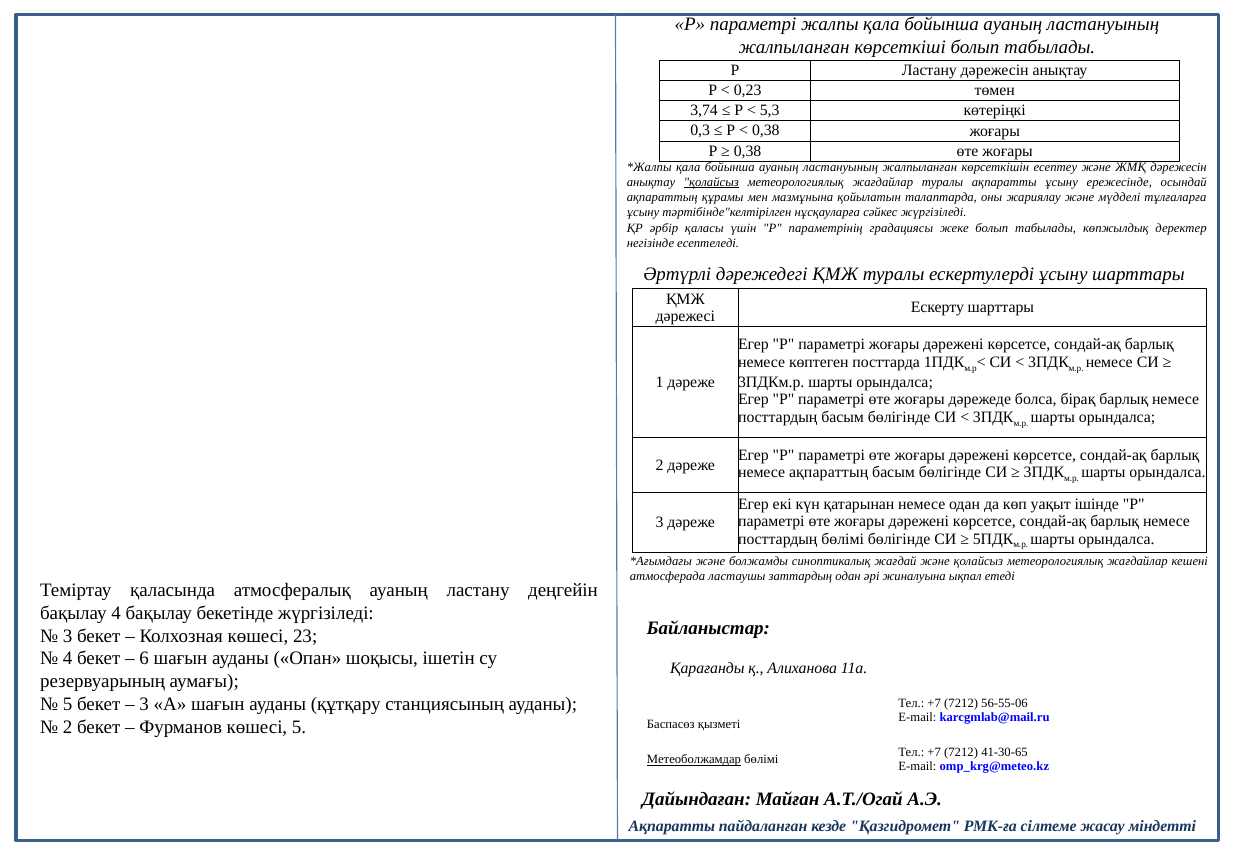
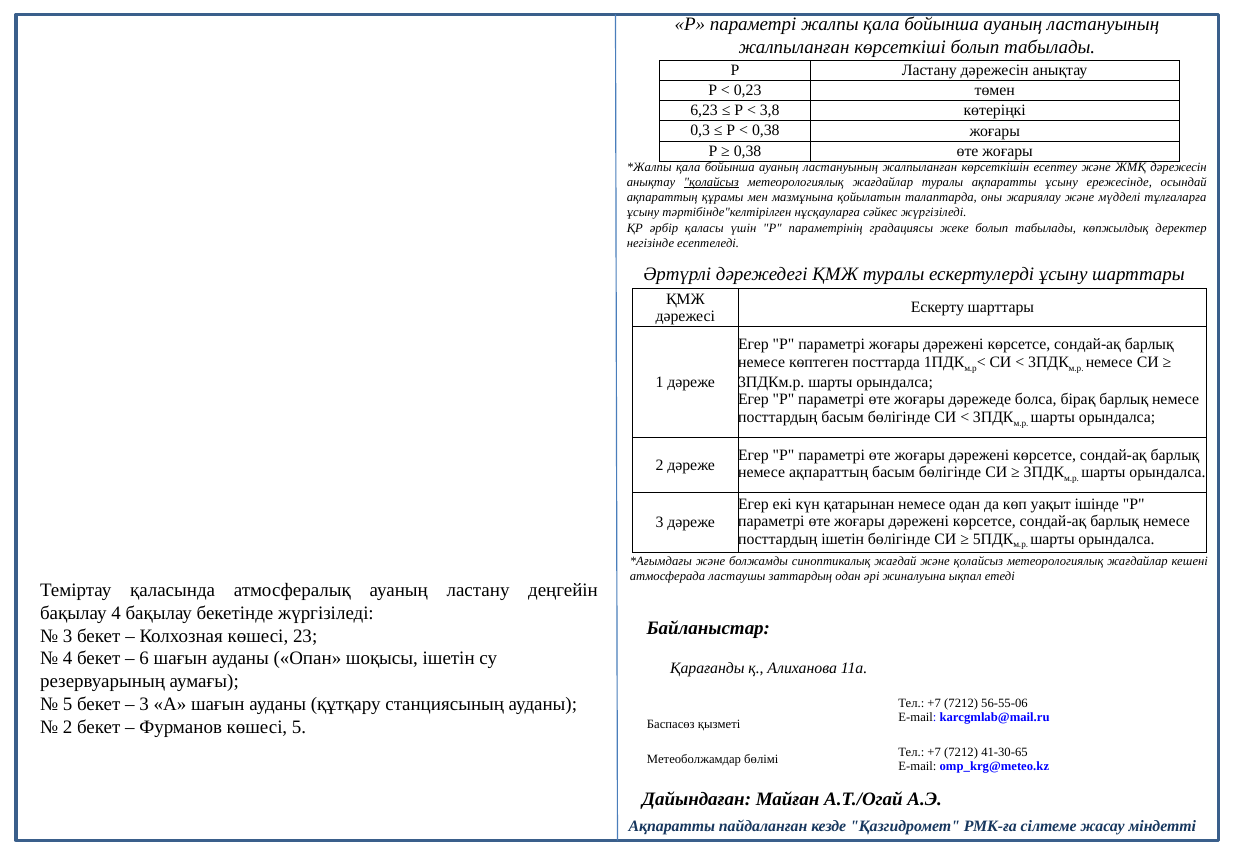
3,74: 3,74 -> 6,23
5,3: 5,3 -> 3,8
посттардың бөлімі: бөлімі -> ішетін
Метеоболжамдар underline: present -> none
